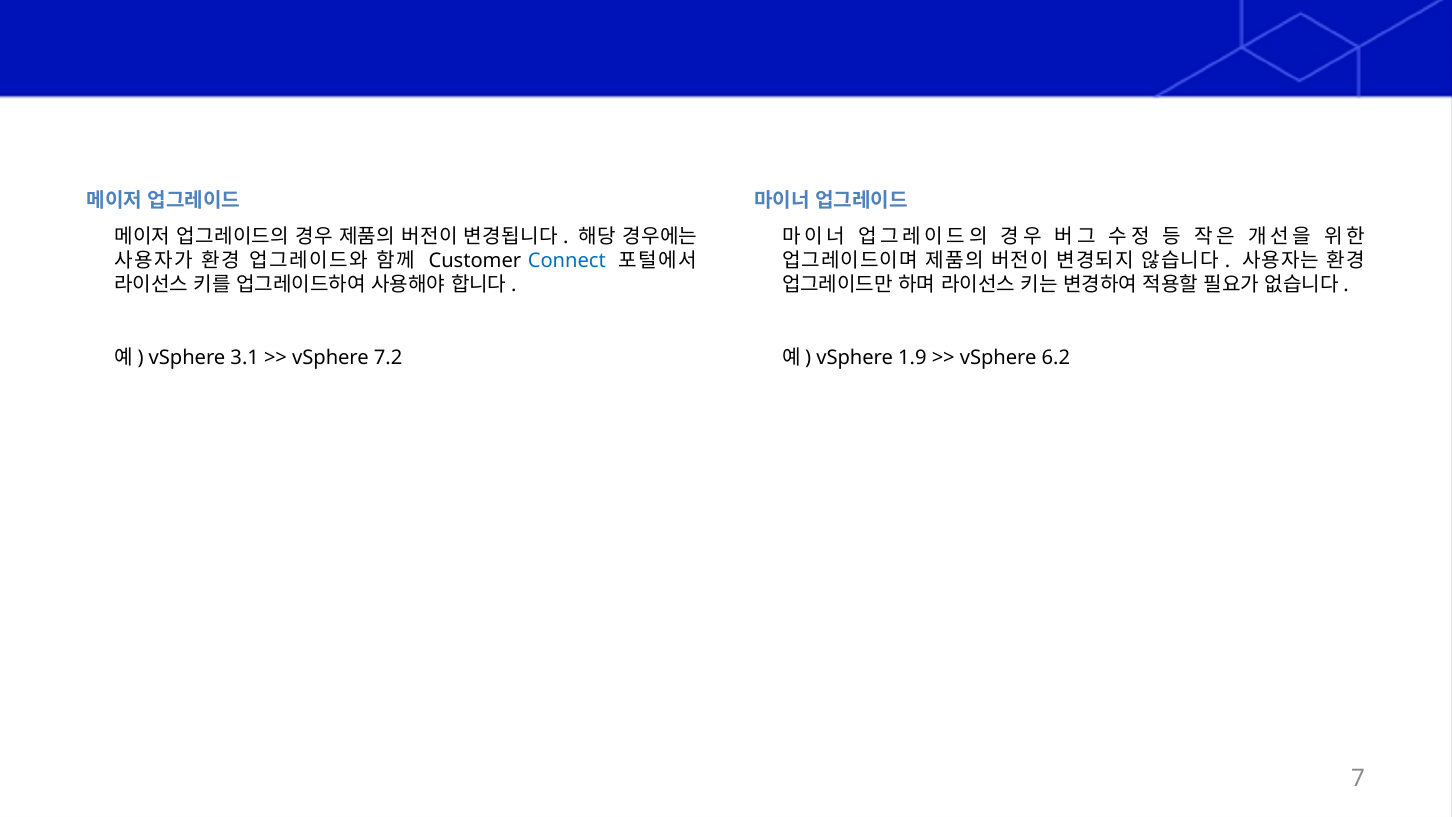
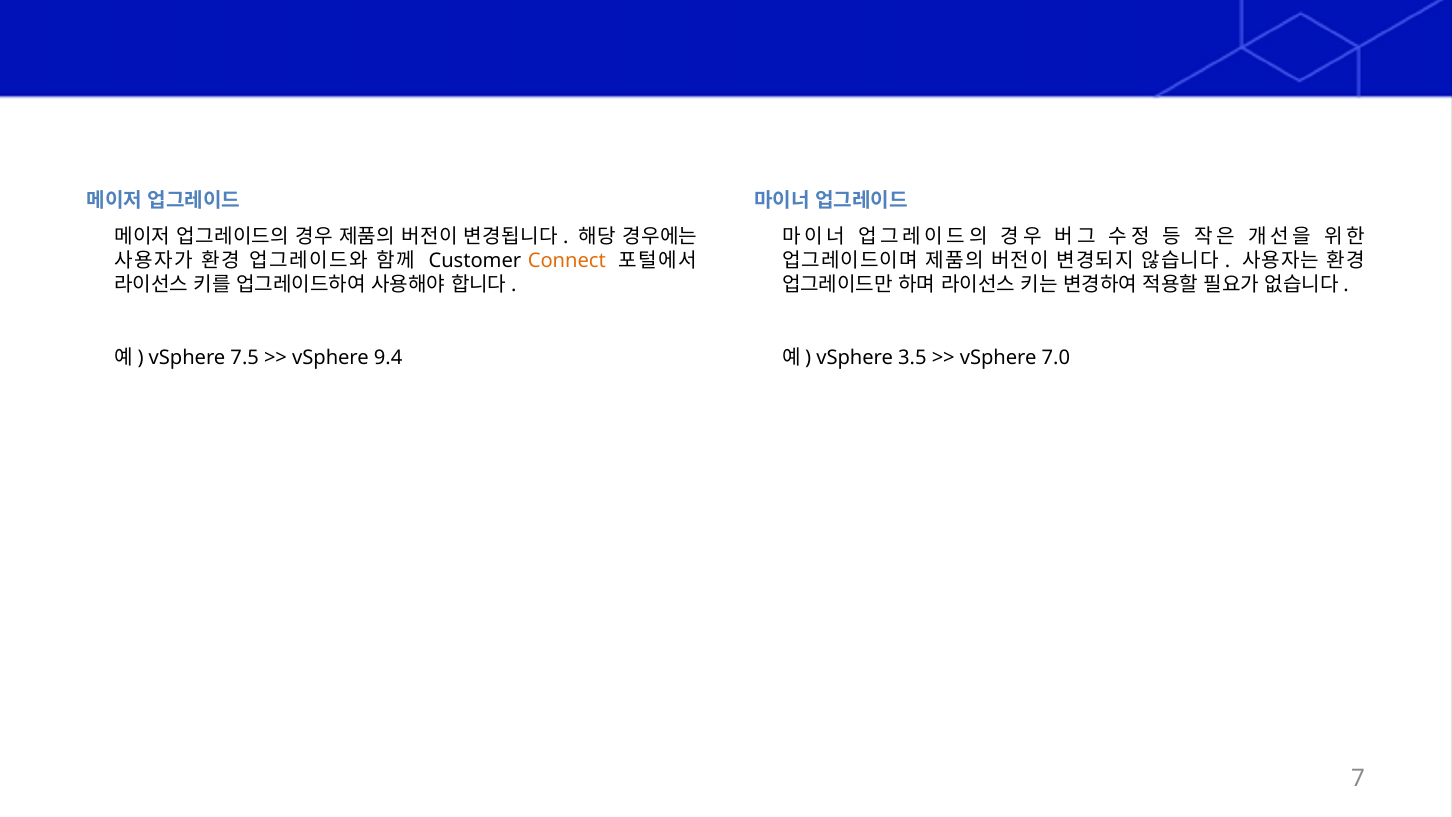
Connect colour: blue -> orange
3.1: 3.1 -> 7.5
7.2: 7.2 -> 9.4
1.9: 1.9 -> 3.5
6.2: 6.2 -> 7.0
